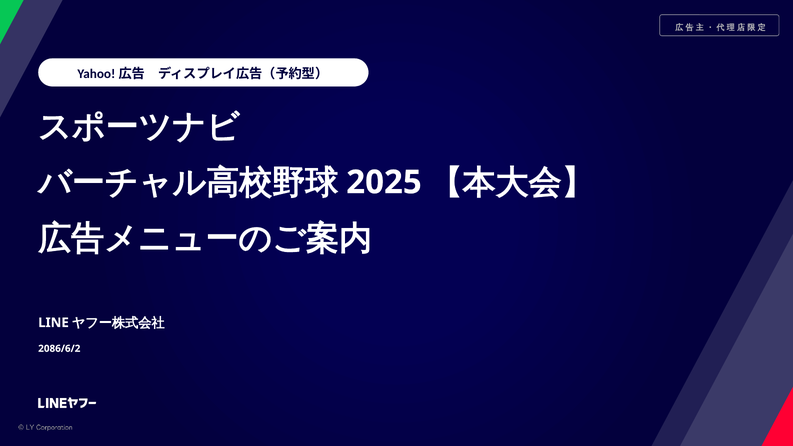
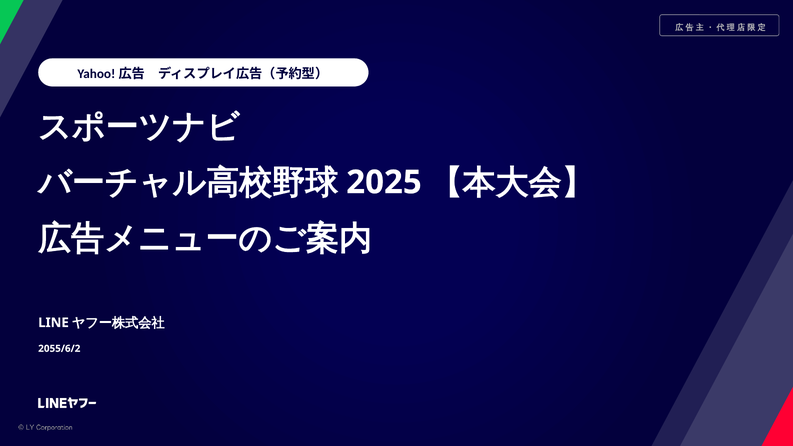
2086/6/2: 2086/6/2 -> 2055/6/2
